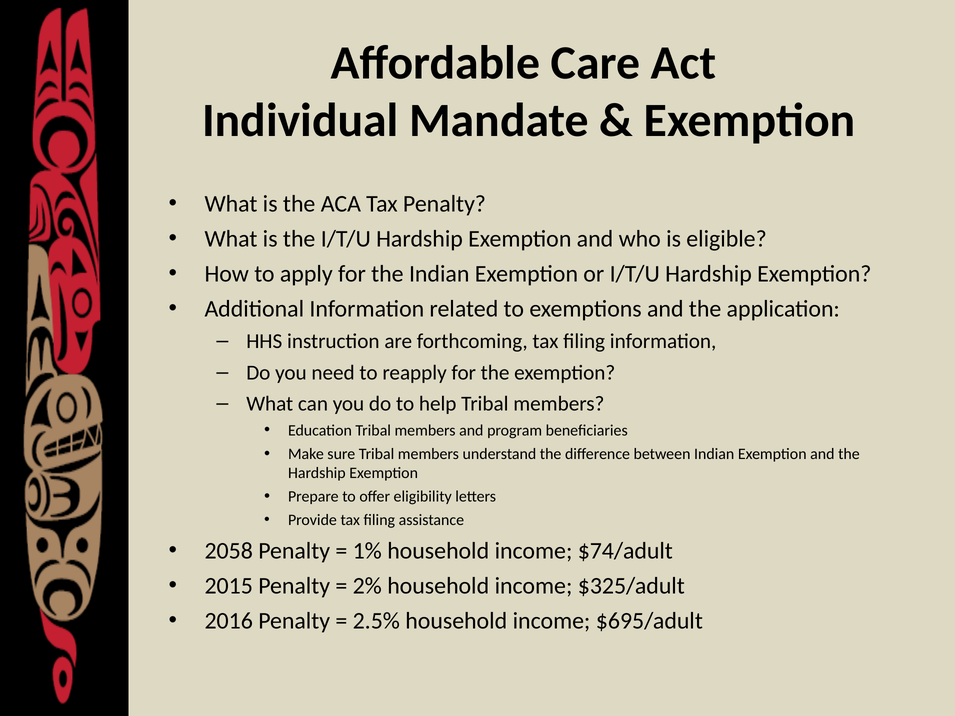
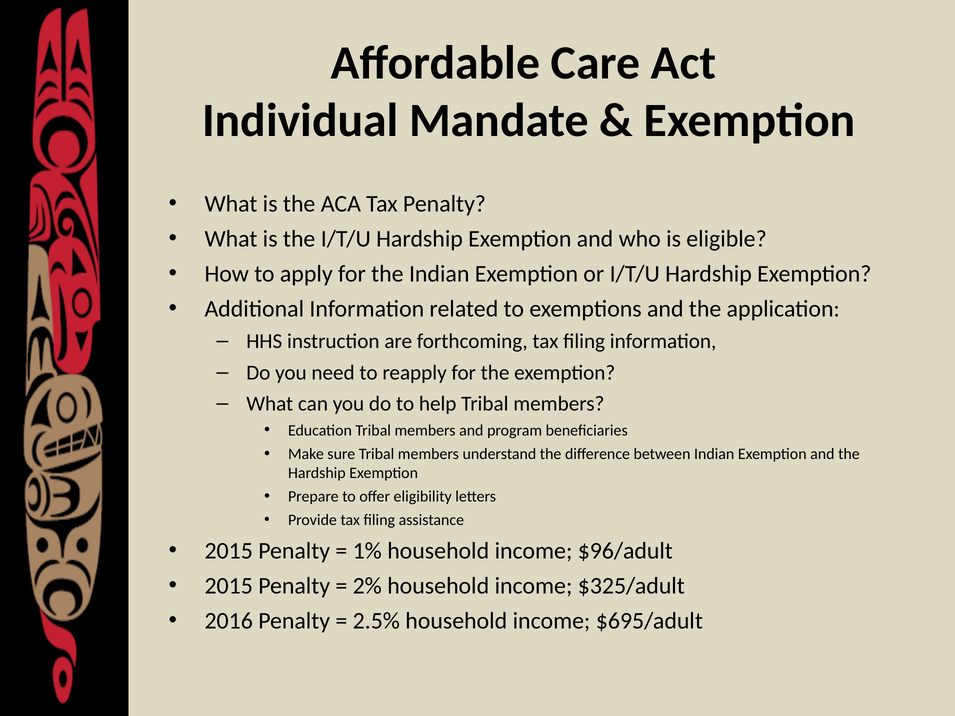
2058 at (229, 551): 2058 -> 2015
$74/adult: $74/adult -> $96/adult
